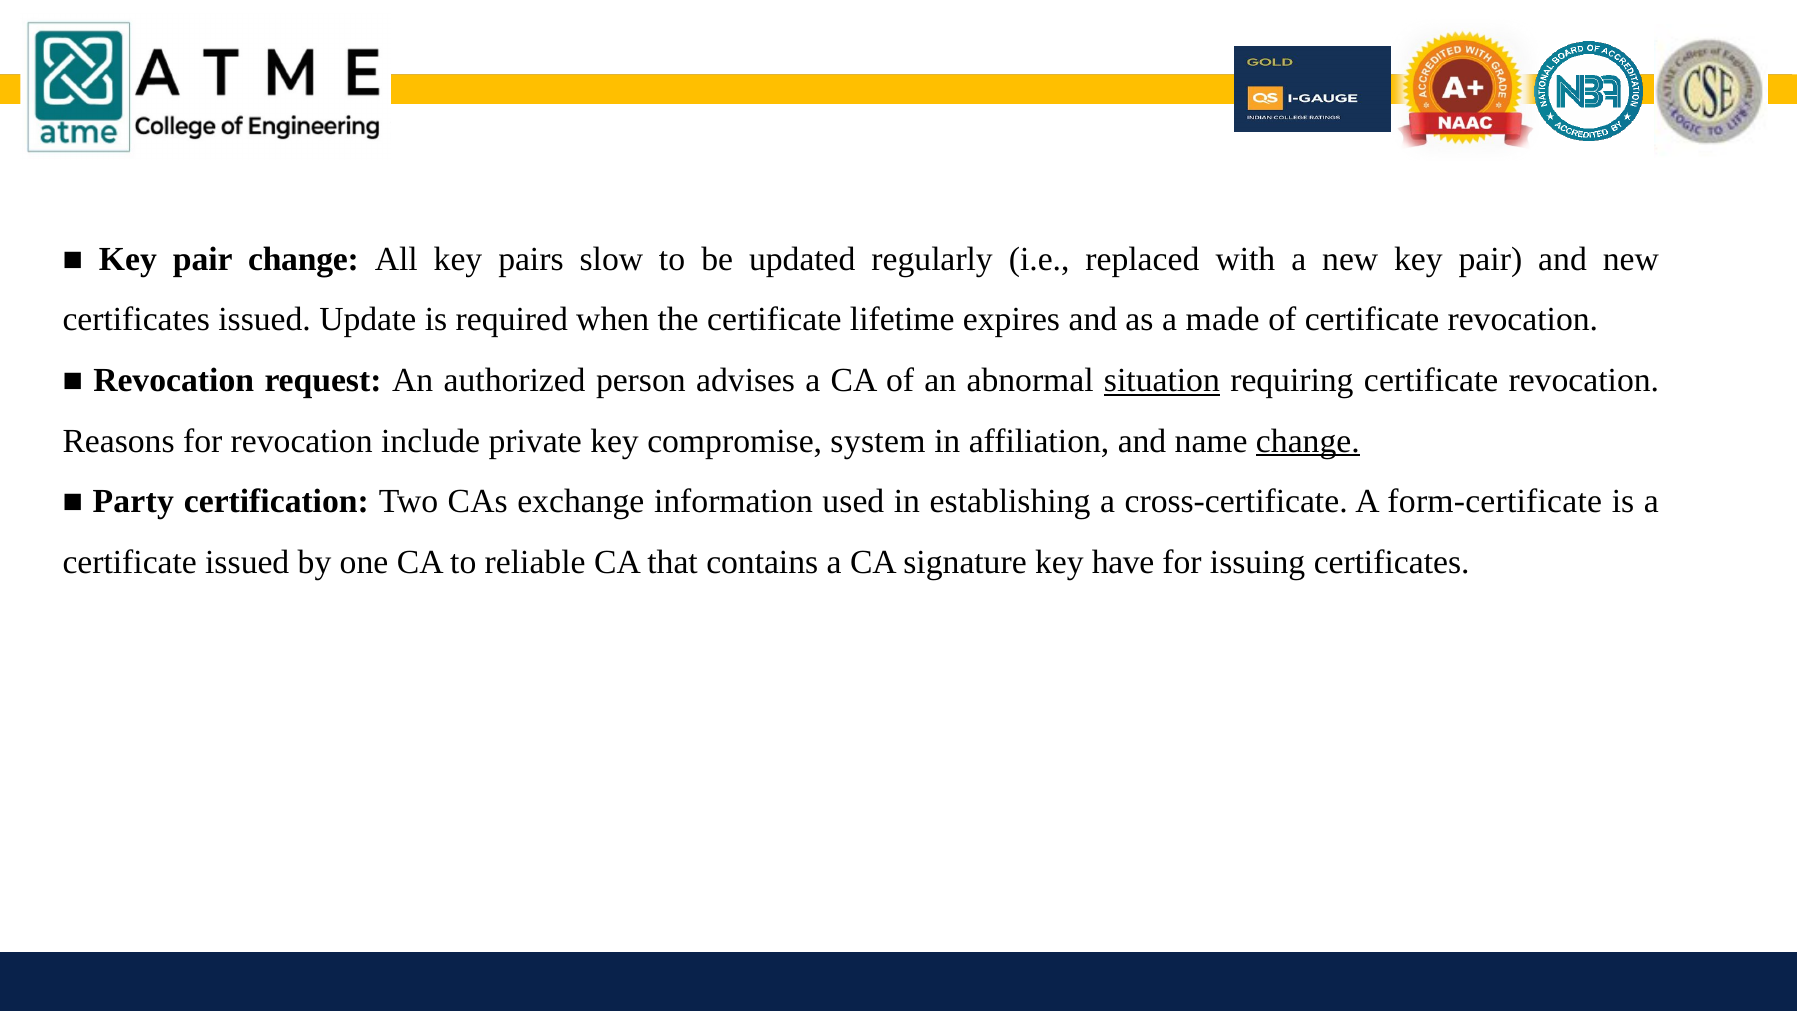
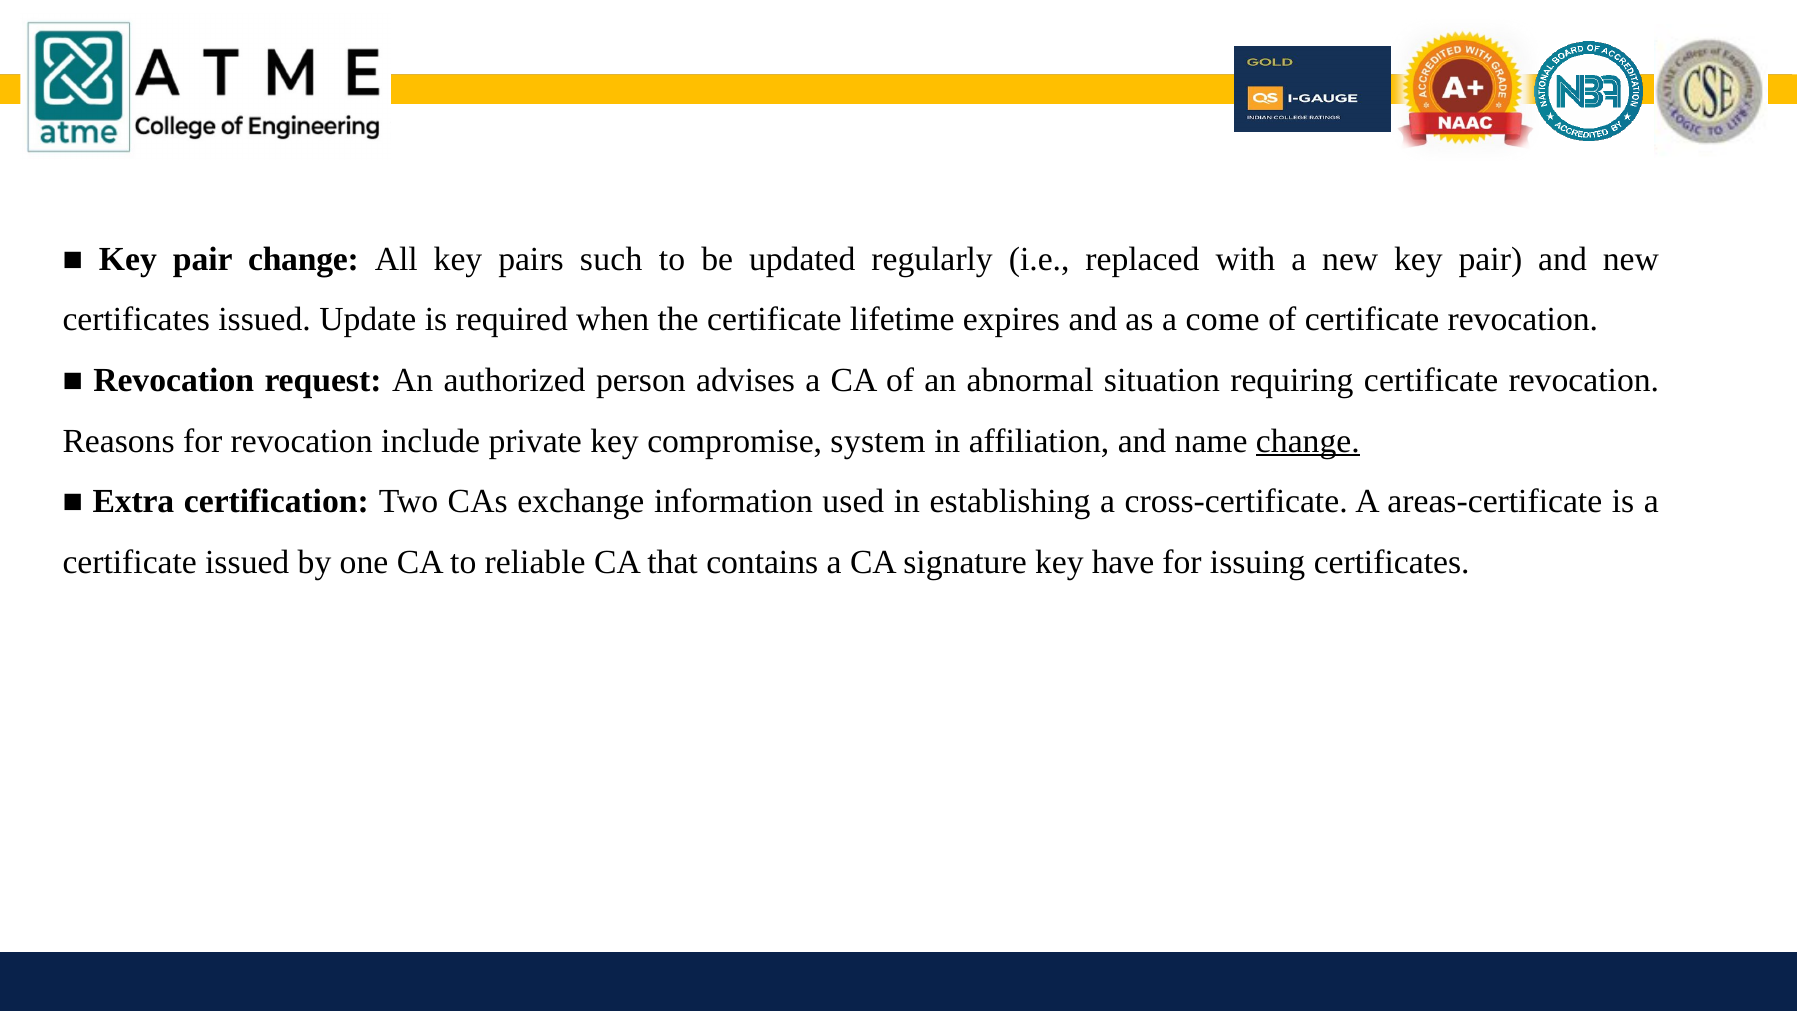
slow: slow -> such
made: made -> come
situation underline: present -> none
Party: Party -> Extra
form-certificate: form-certificate -> areas-certificate
